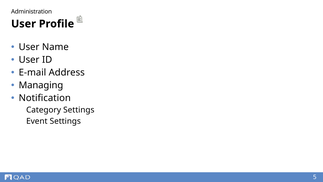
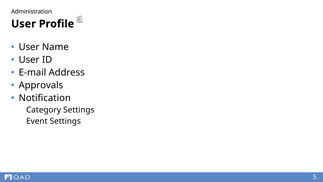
Managing: Managing -> Approvals
